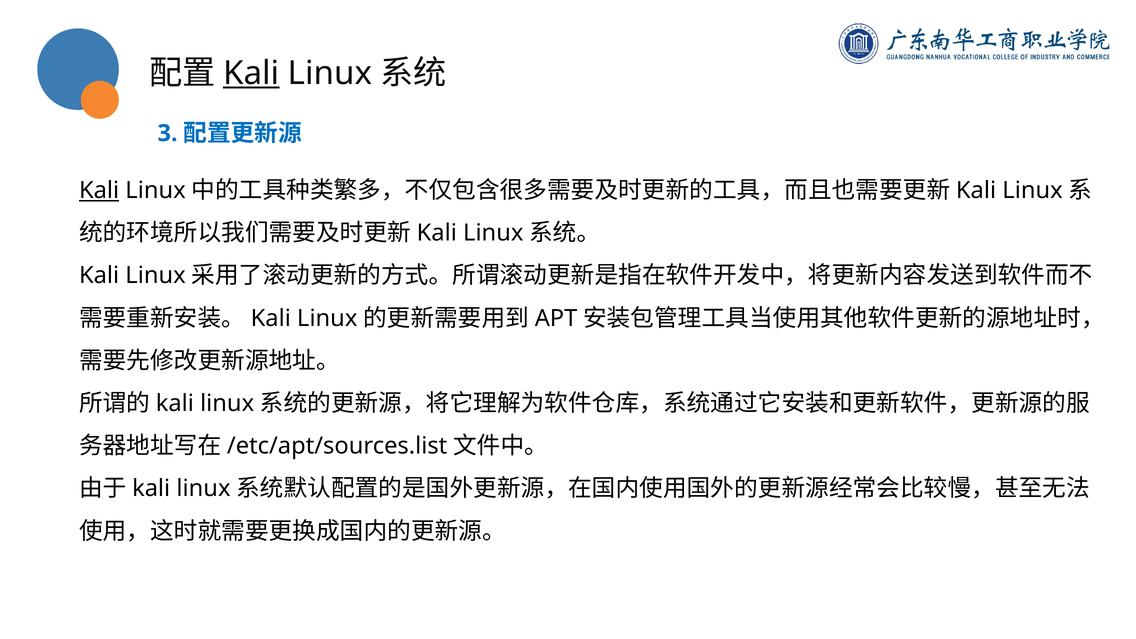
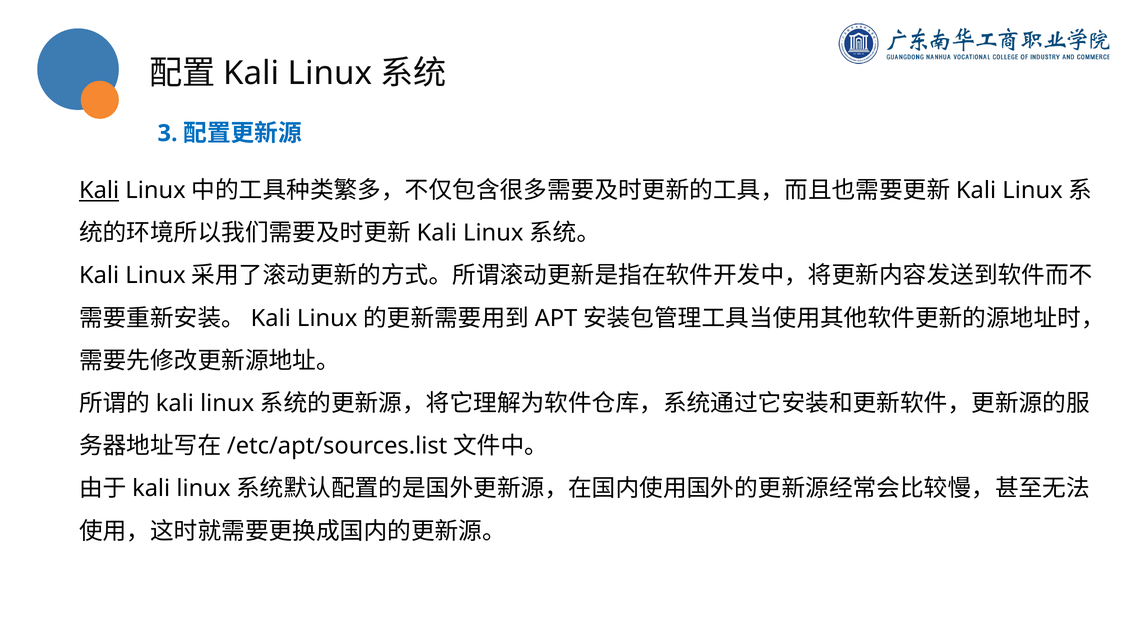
Kali at (251, 73) underline: present -> none
